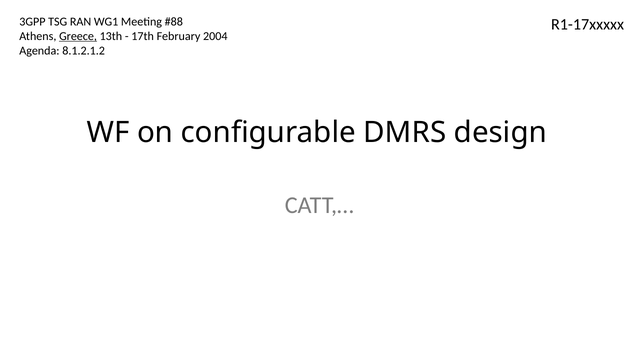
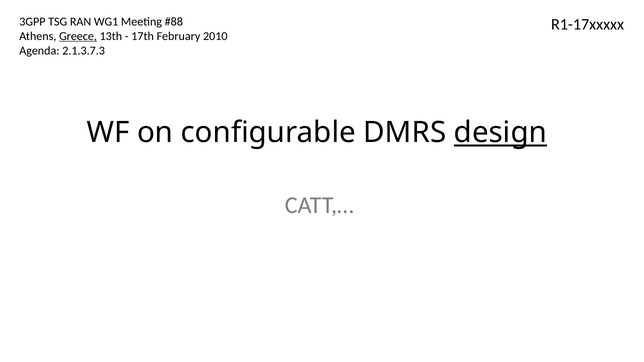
2004: 2004 -> 2010
8.1.2.1.2: 8.1.2.1.2 -> 2.1.3.7.3
design underline: none -> present
